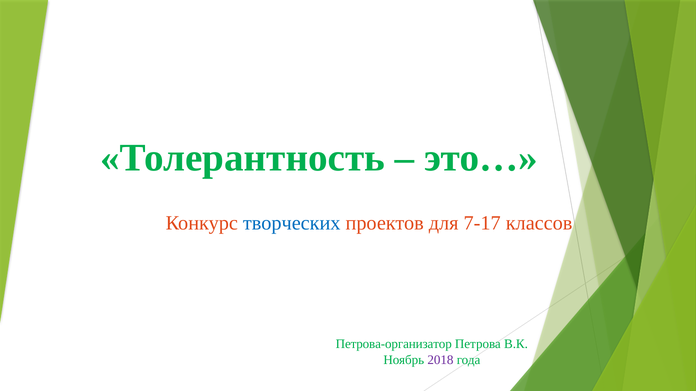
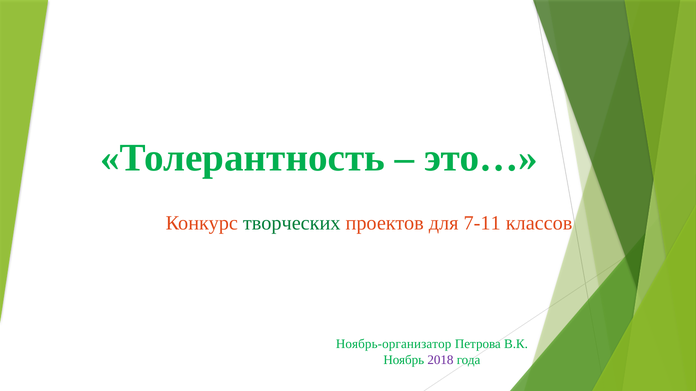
творческих colour: blue -> green
7-17: 7-17 -> 7-11
Петрова-организатор: Петрова-организатор -> Ноябрь-организатор
